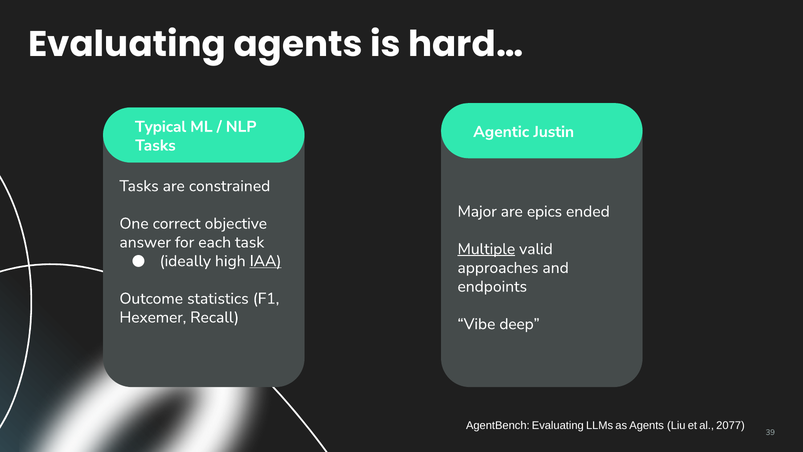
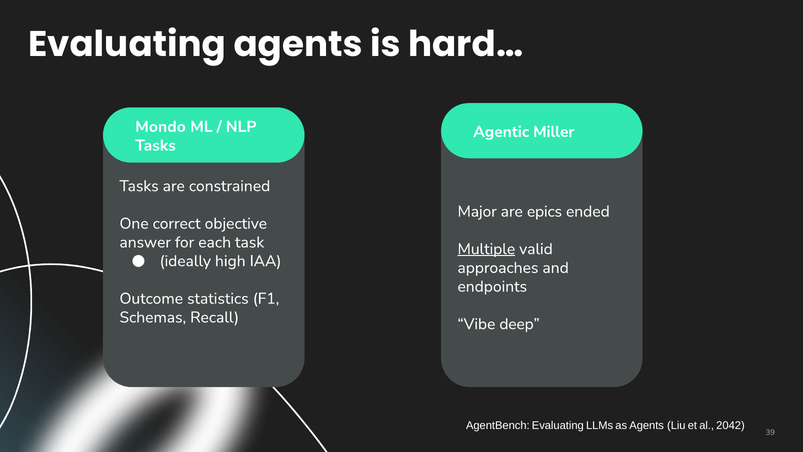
Typical: Typical -> Mondo
Justin: Justin -> Miller
IAA underline: present -> none
Hexemer: Hexemer -> Schemas
2077: 2077 -> 2042
